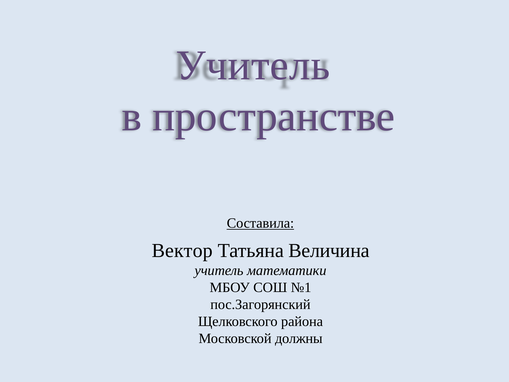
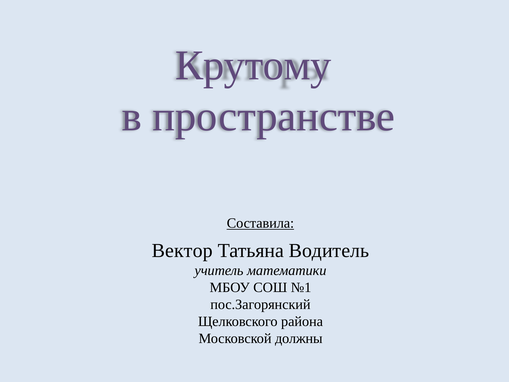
Учитель at (253, 65): Учитель -> Крутому
Величина: Величина -> Водитель
